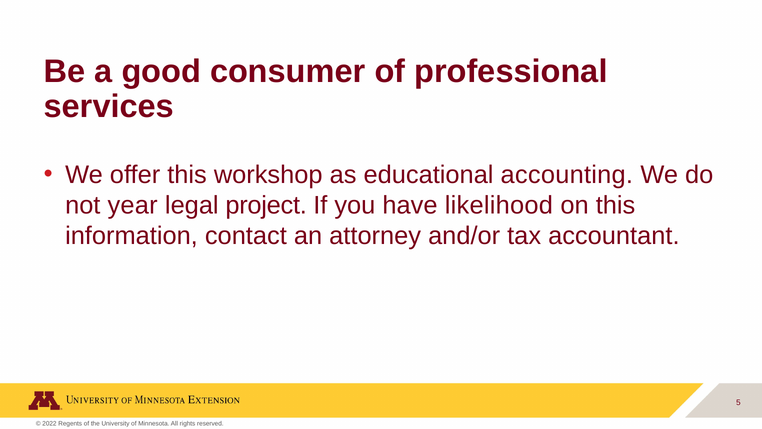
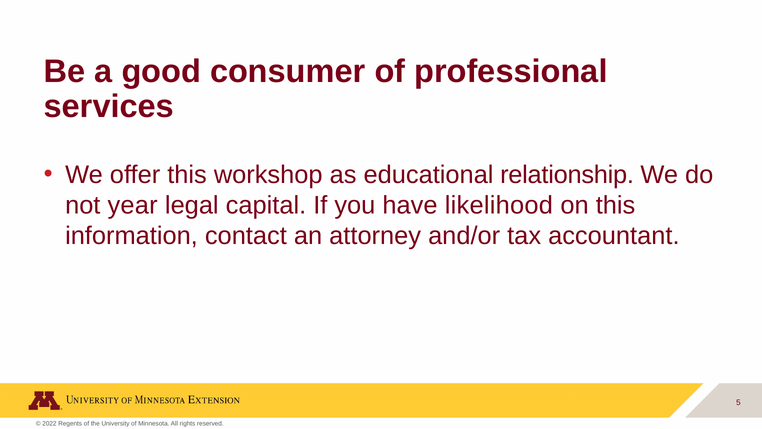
accounting: accounting -> relationship
project: project -> capital
